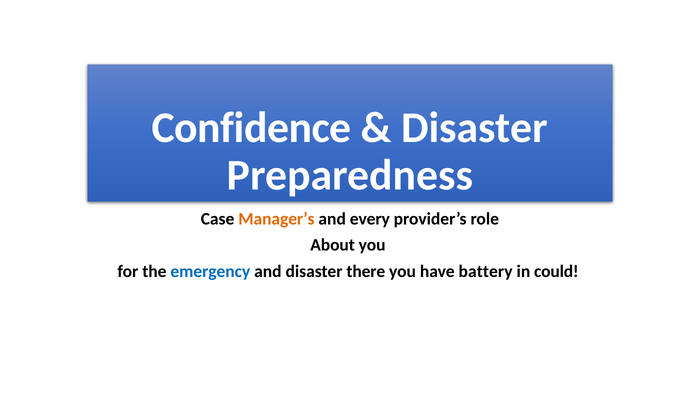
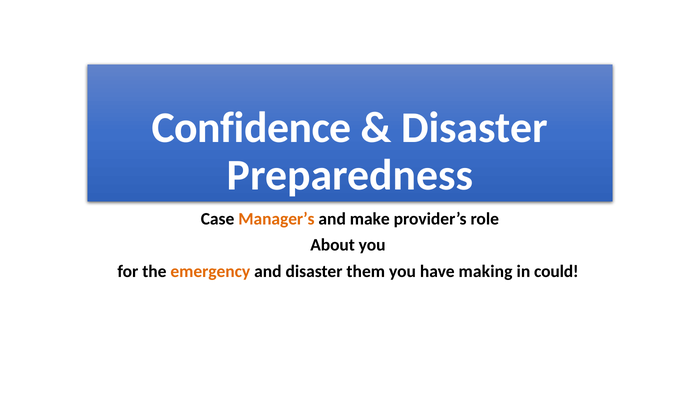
every: every -> make
emergency colour: blue -> orange
there: there -> them
battery: battery -> making
